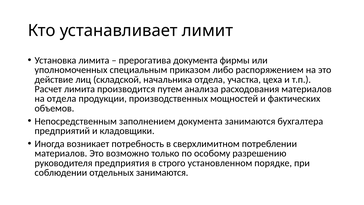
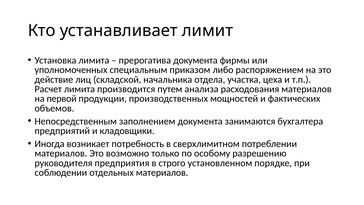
на отдела: отдела -> первой
отдельных занимаются: занимаются -> материалов
